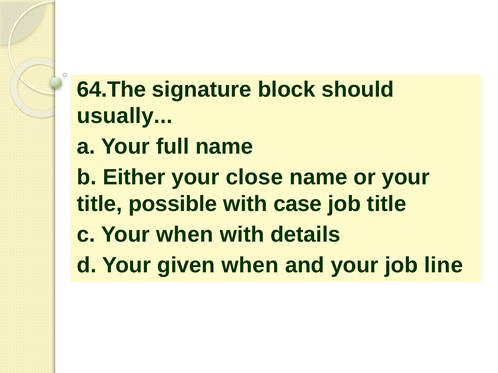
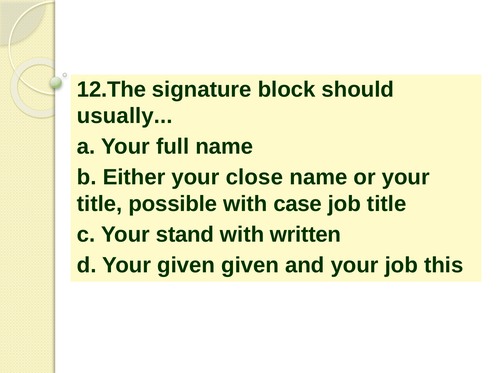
64.The: 64.The -> 12.The
Your when: when -> stand
details: details -> written
given when: when -> given
line: line -> this
